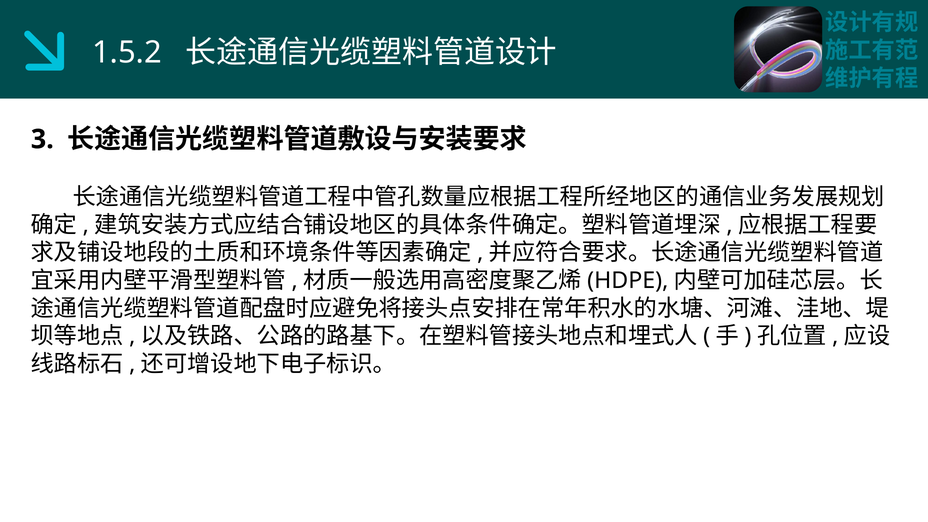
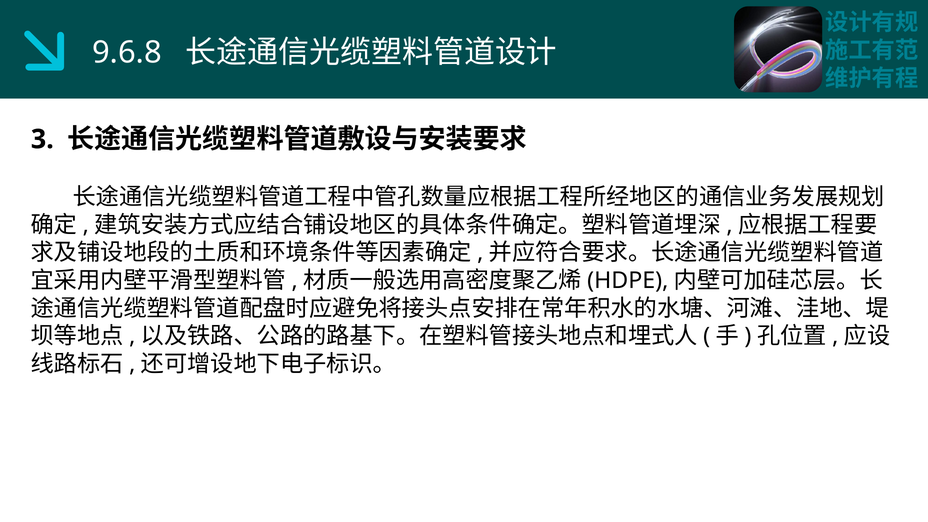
1.5.2: 1.5.2 -> 9.6.8
